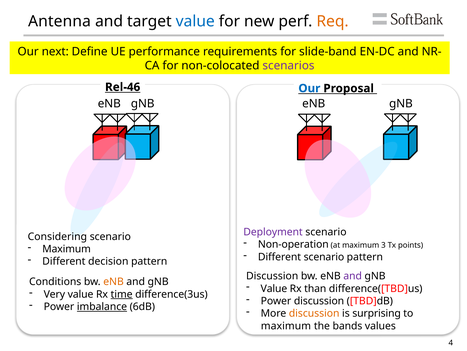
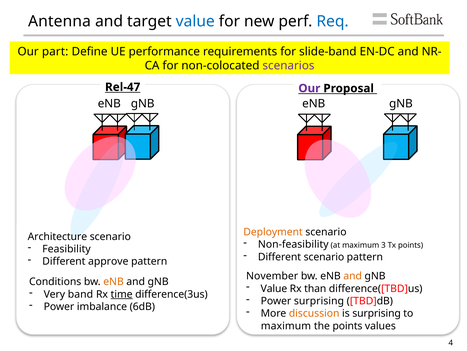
Req colour: orange -> blue
next: next -> part
Rel-46: Rel-46 -> Rel-47
Our at (309, 88) colour: blue -> purple
Deployment colour: purple -> orange
Considering: Considering -> Architecture
Non-operation: Non-operation -> Non-feasibility
Maximum at (67, 249): Maximum -> Feasibility
decision: decision -> approve
Discussion at (272, 276): Discussion -> November
and at (353, 276) colour: purple -> orange
Very value: value -> band
Power discussion: discussion -> surprising
imbalance underline: present -> none
the bands: bands -> points
